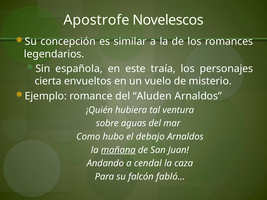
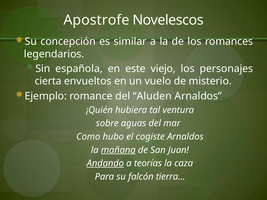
traía: traía -> viejo
debajo: debajo -> cogiste
Andando underline: none -> present
cendal: cendal -> teorías
fabló…: fabló… -> tierra…
